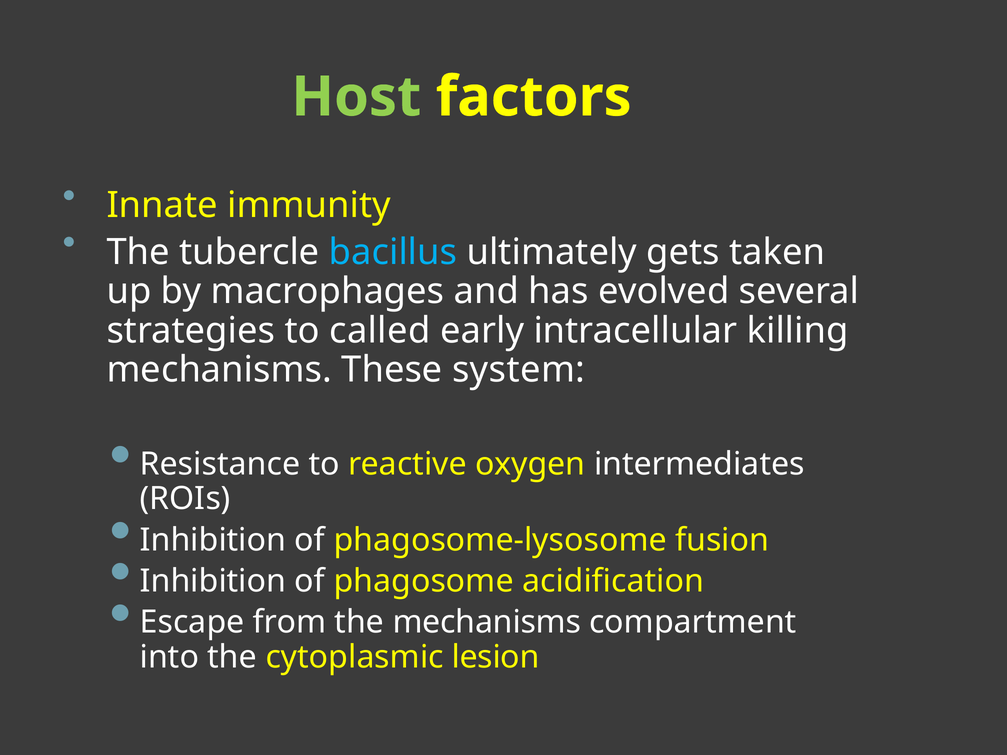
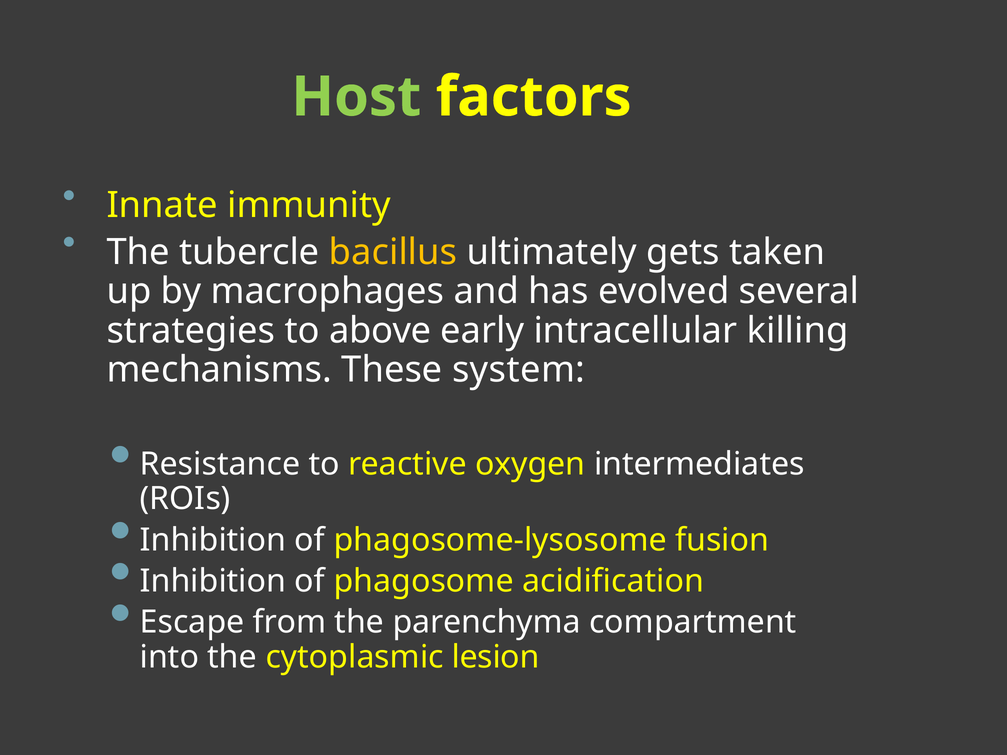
bacillus colour: light blue -> yellow
called: called -> above
the mechanisms: mechanisms -> parenchyma
